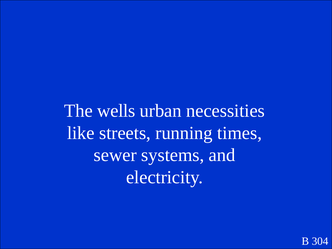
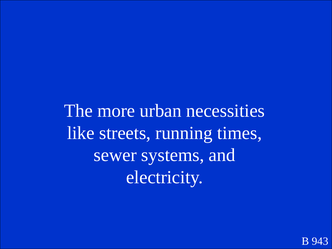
wells: wells -> more
304: 304 -> 943
